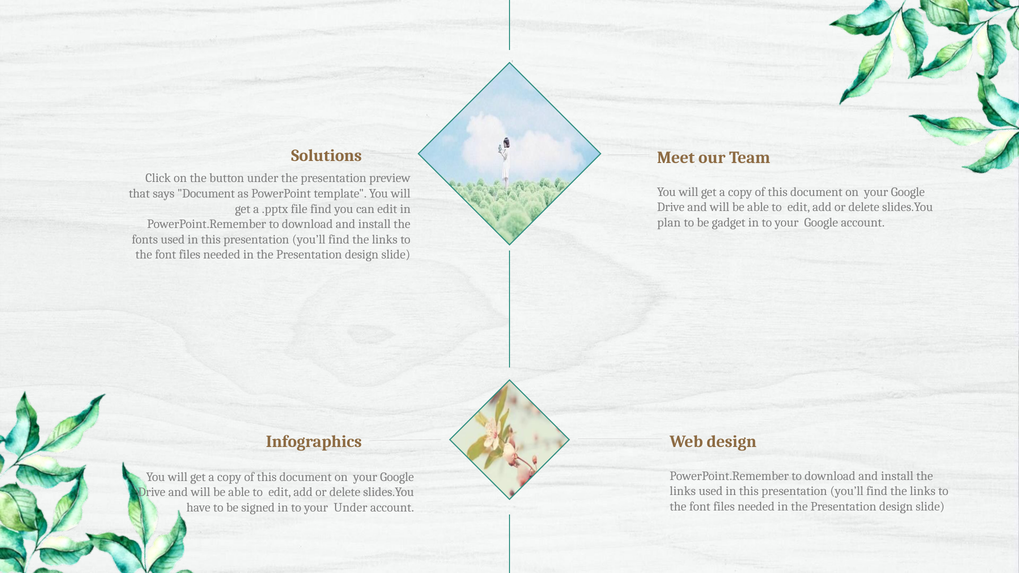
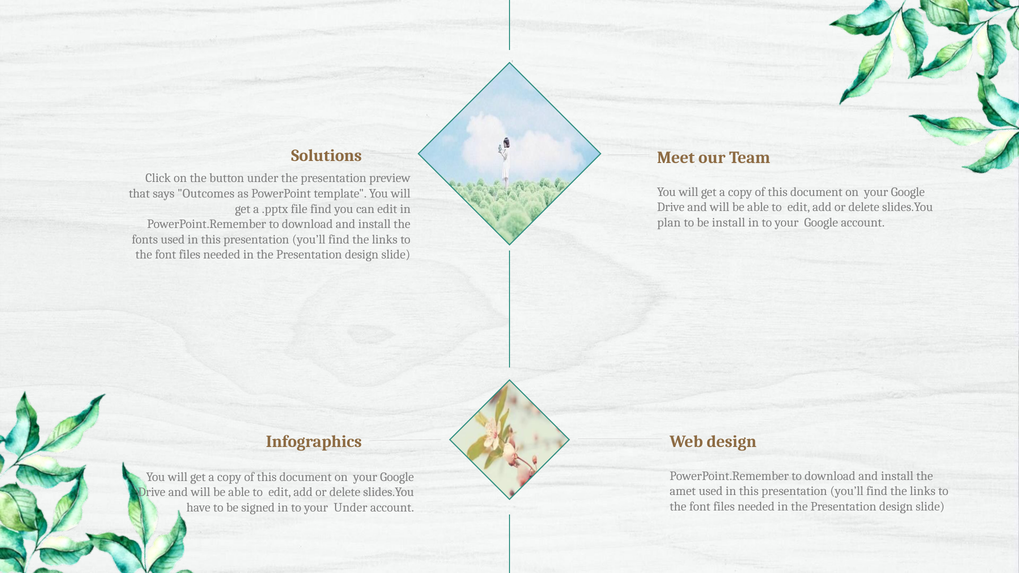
says Document: Document -> Outcomes
be gadget: gadget -> install
links at (683, 491): links -> amet
